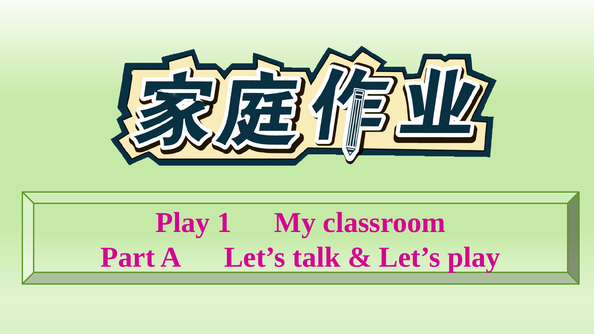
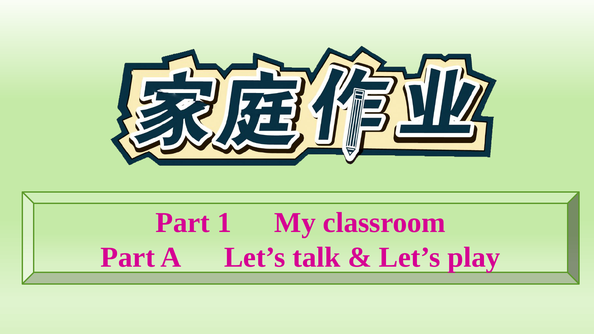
Play at (183, 223): Play -> Part
